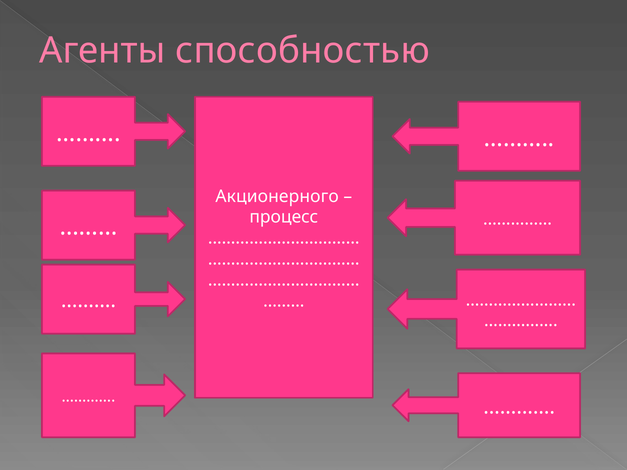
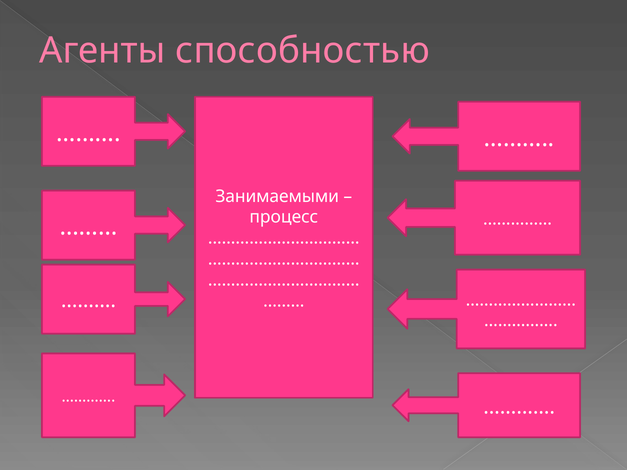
Акционерного: Акционерного -> Занимаемыми
